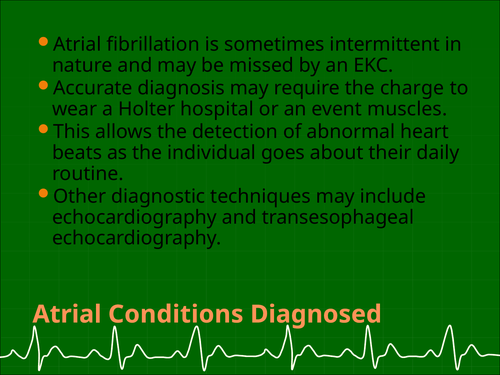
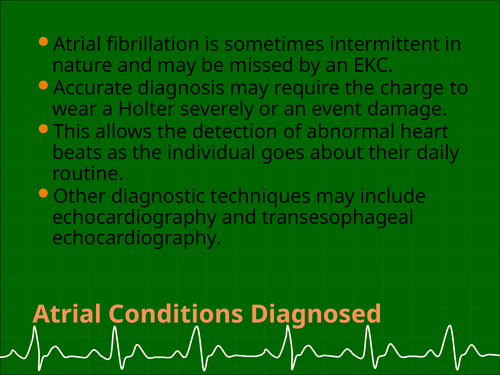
hospital: hospital -> severely
muscles: muscles -> damage
